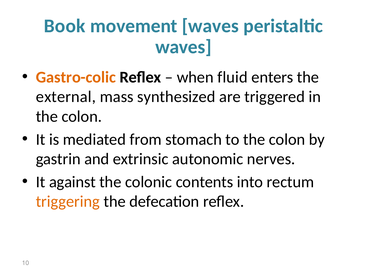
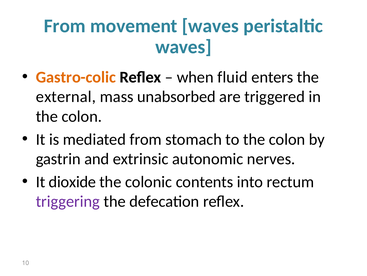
Book at (65, 26): Book -> From
synthesized: synthesized -> unabsorbed
against: against -> dioxide
triggering colour: orange -> purple
